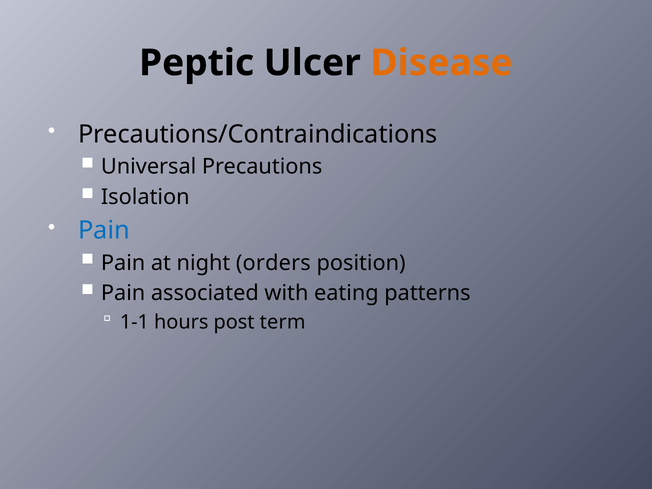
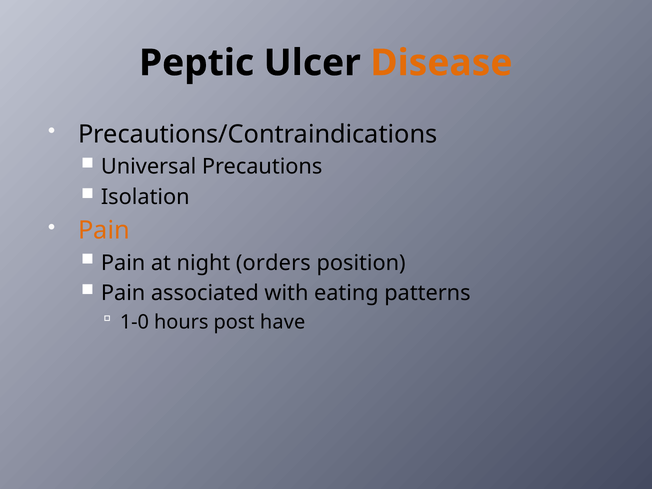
Pain at (104, 231) colour: blue -> orange
1-1: 1-1 -> 1-0
term: term -> have
